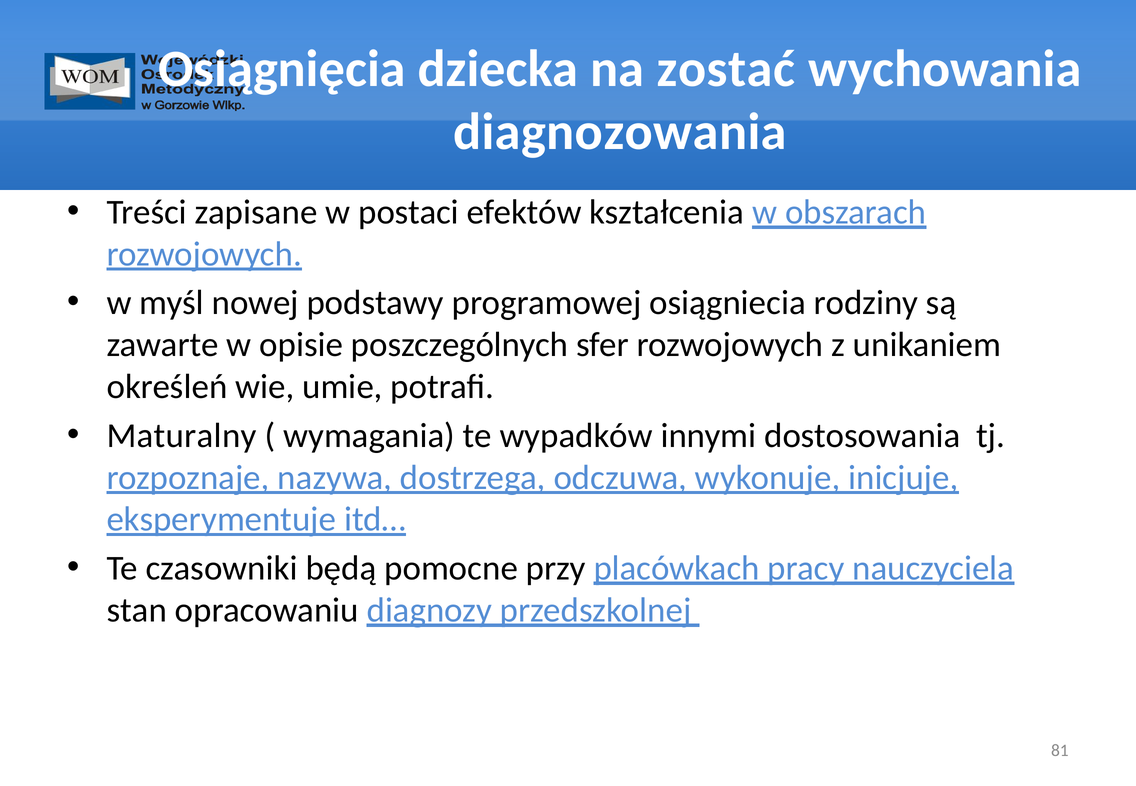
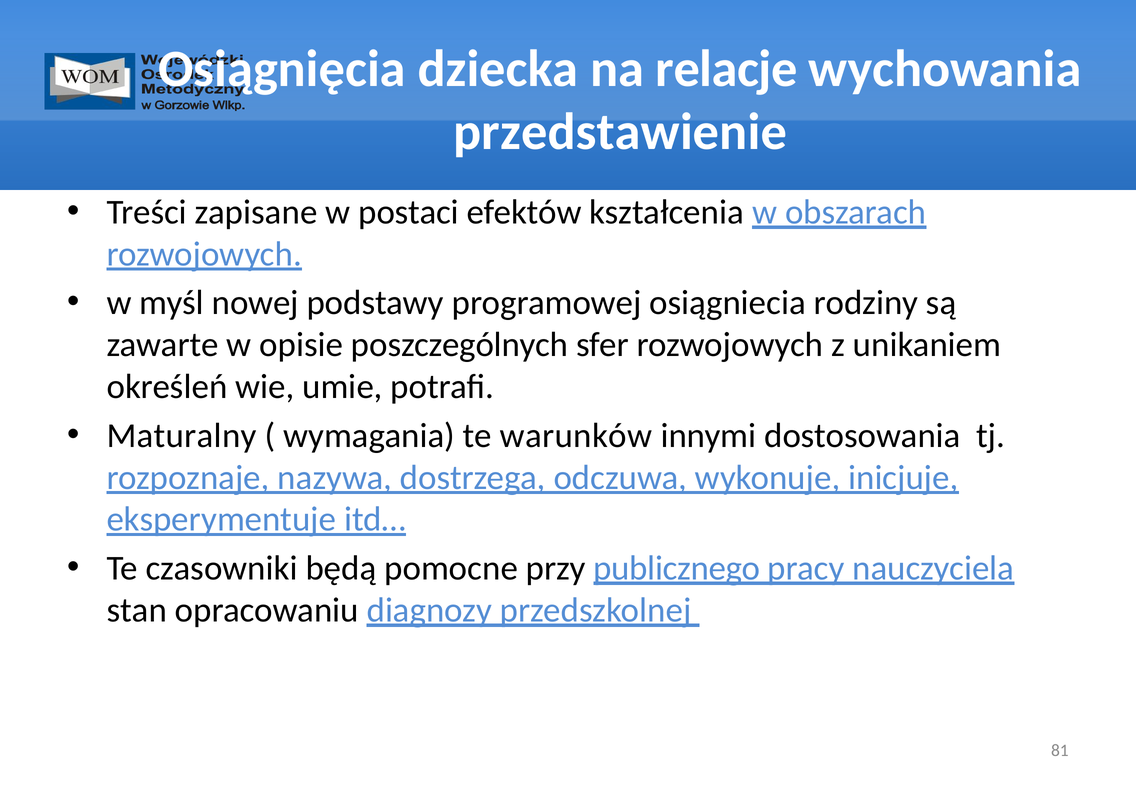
zostać: zostać -> relacje
diagnozowania: diagnozowania -> przedstawienie
wypadków: wypadków -> warunków
placówkach: placówkach -> publicznego
